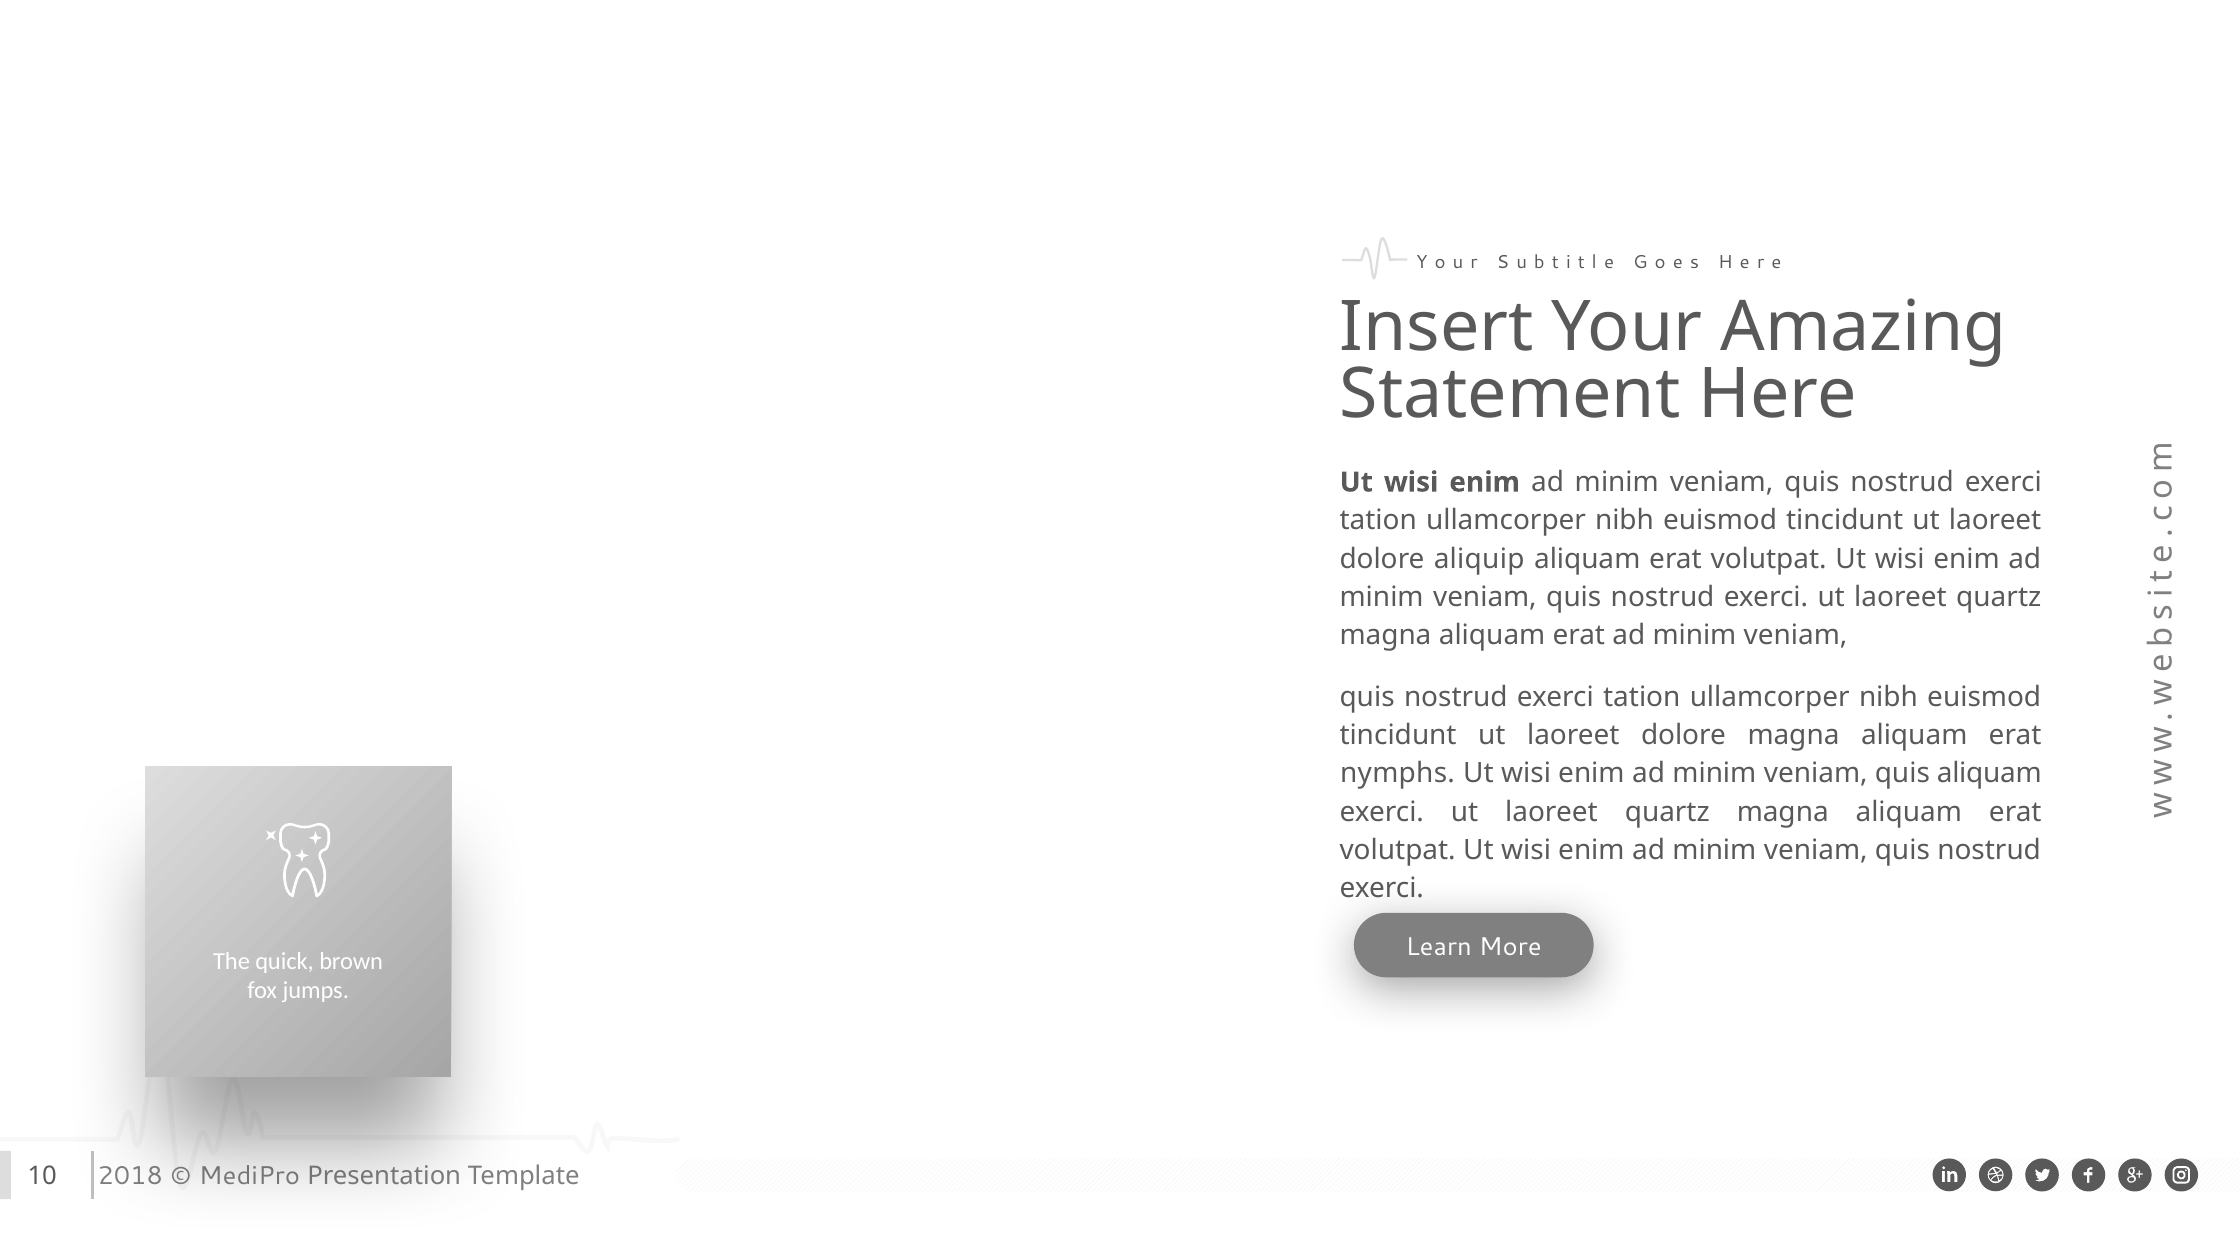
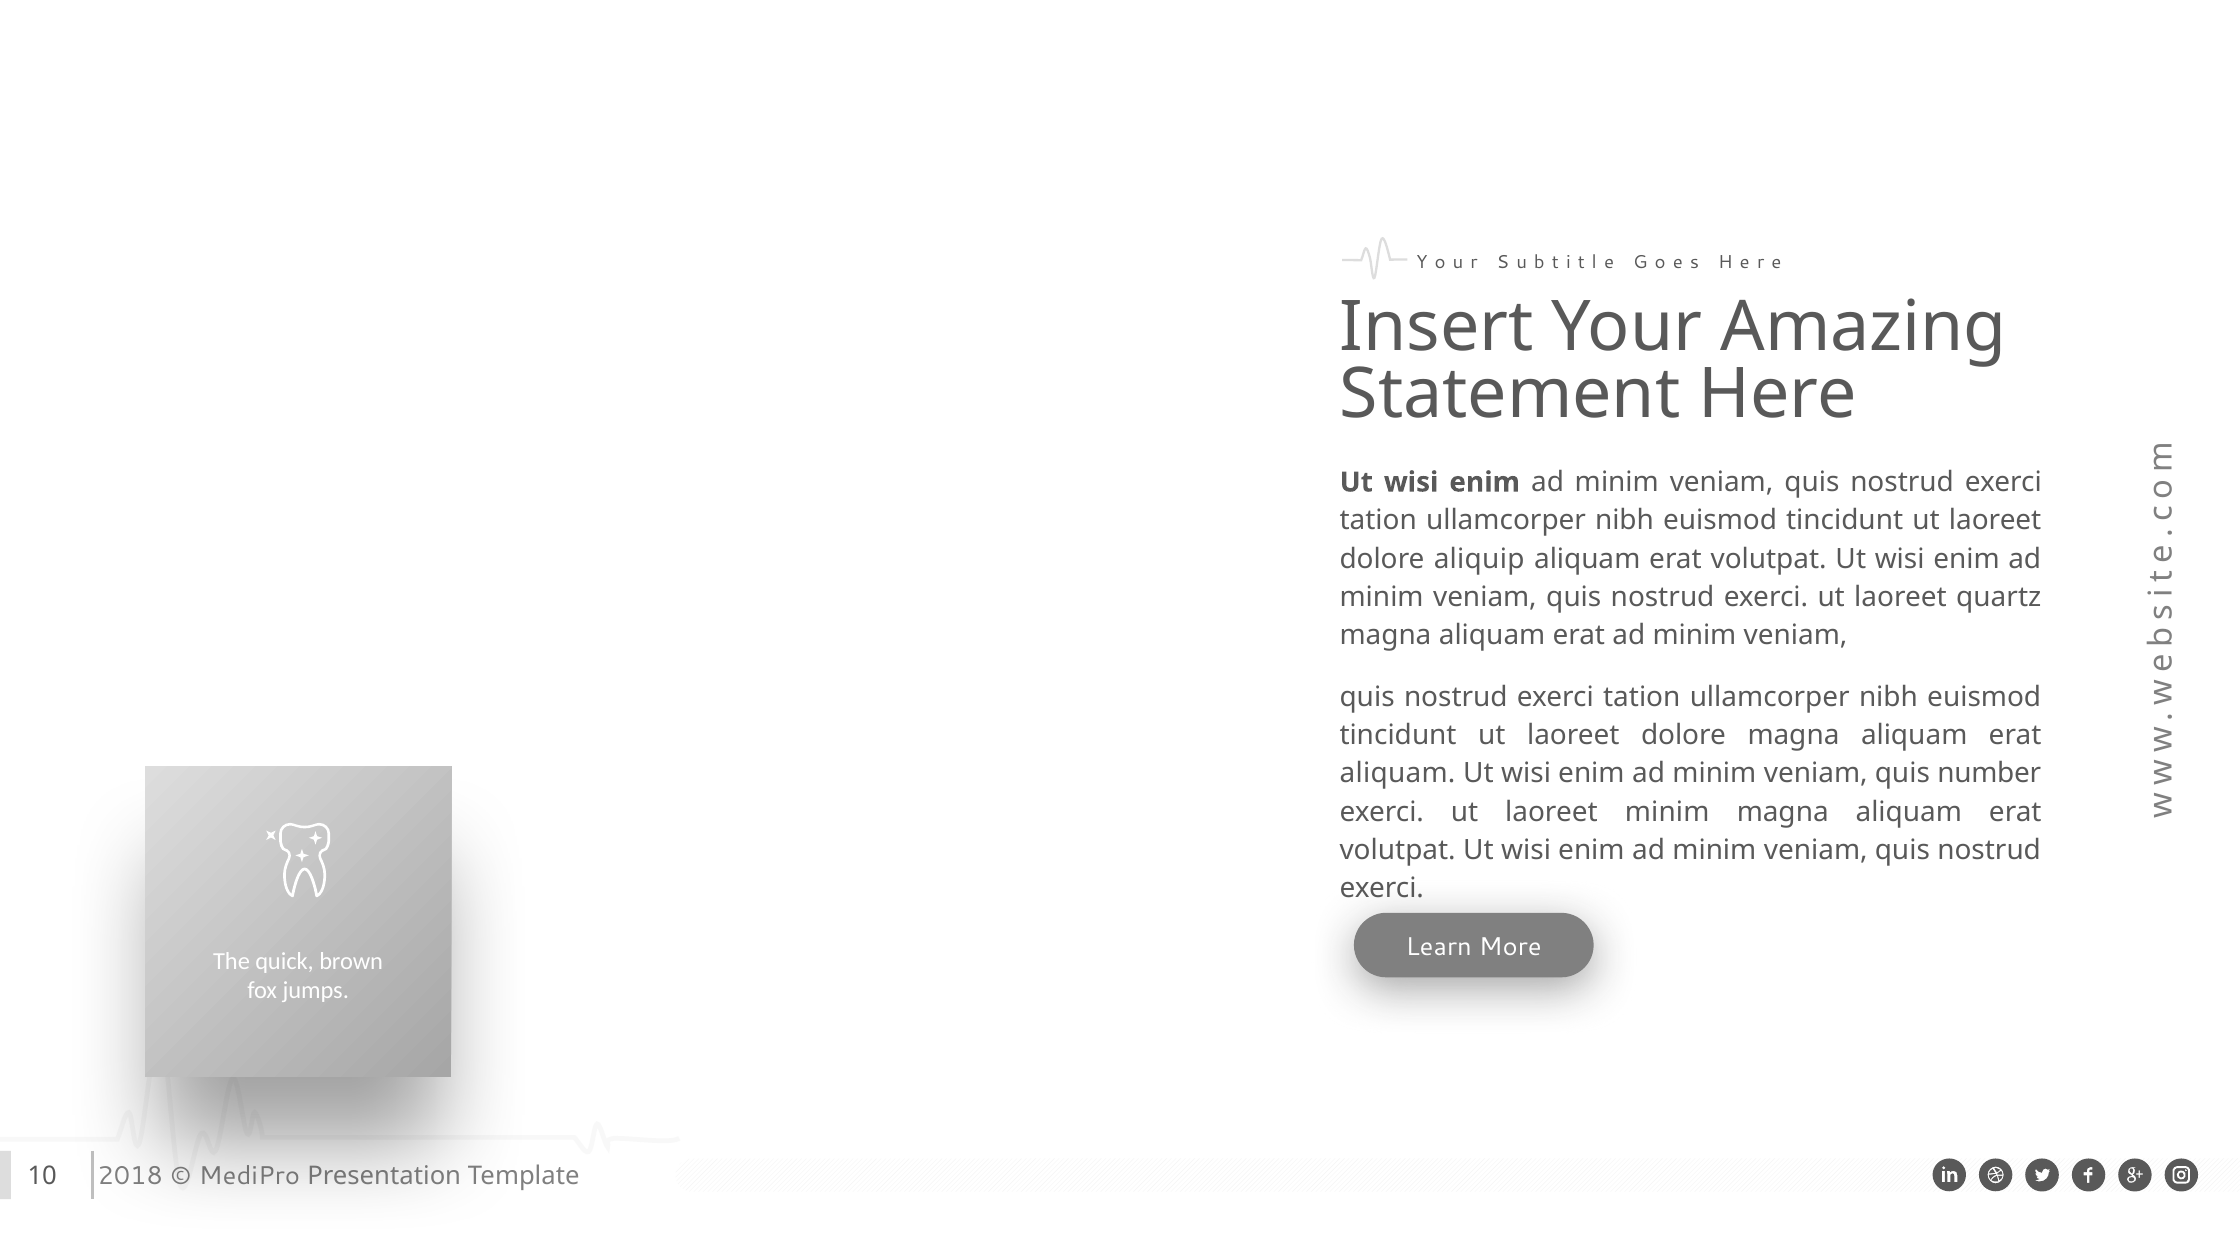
nymphs at (1398, 774): nymphs -> aliquam
quis aliquam: aliquam -> number
quartz at (1667, 812): quartz -> minim
